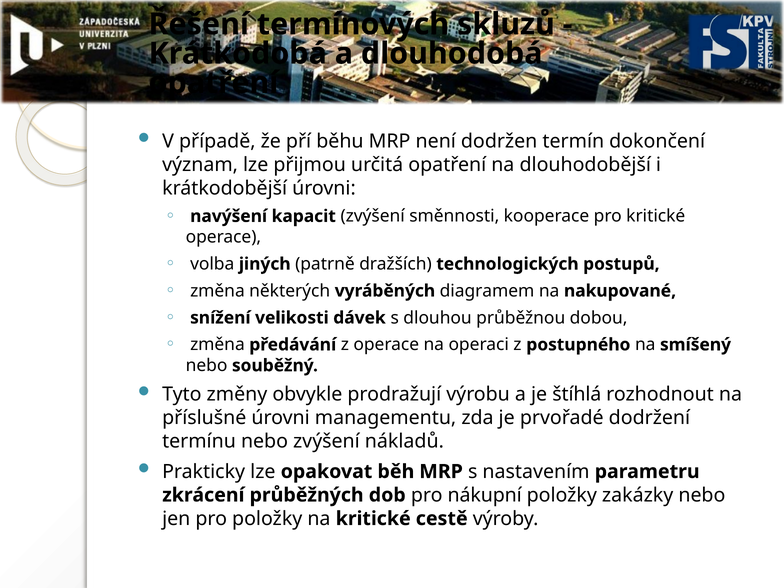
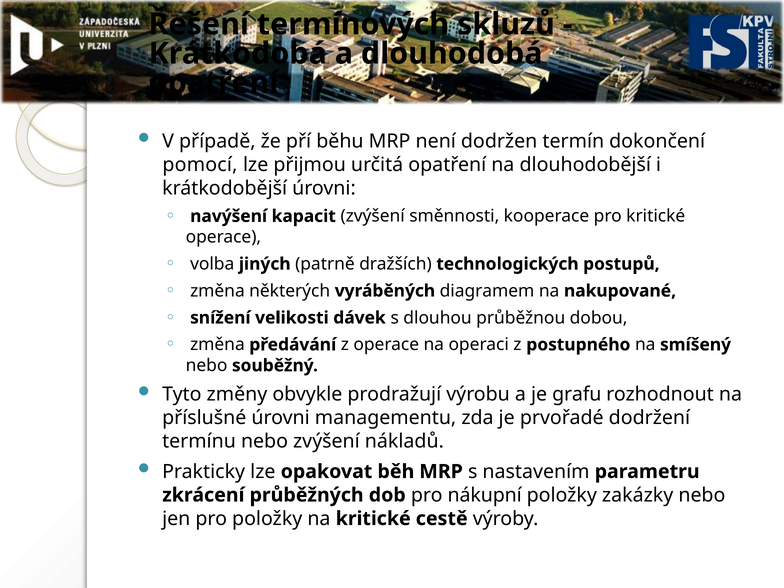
význam: význam -> pomocí
štíhlá: štíhlá -> grafu
